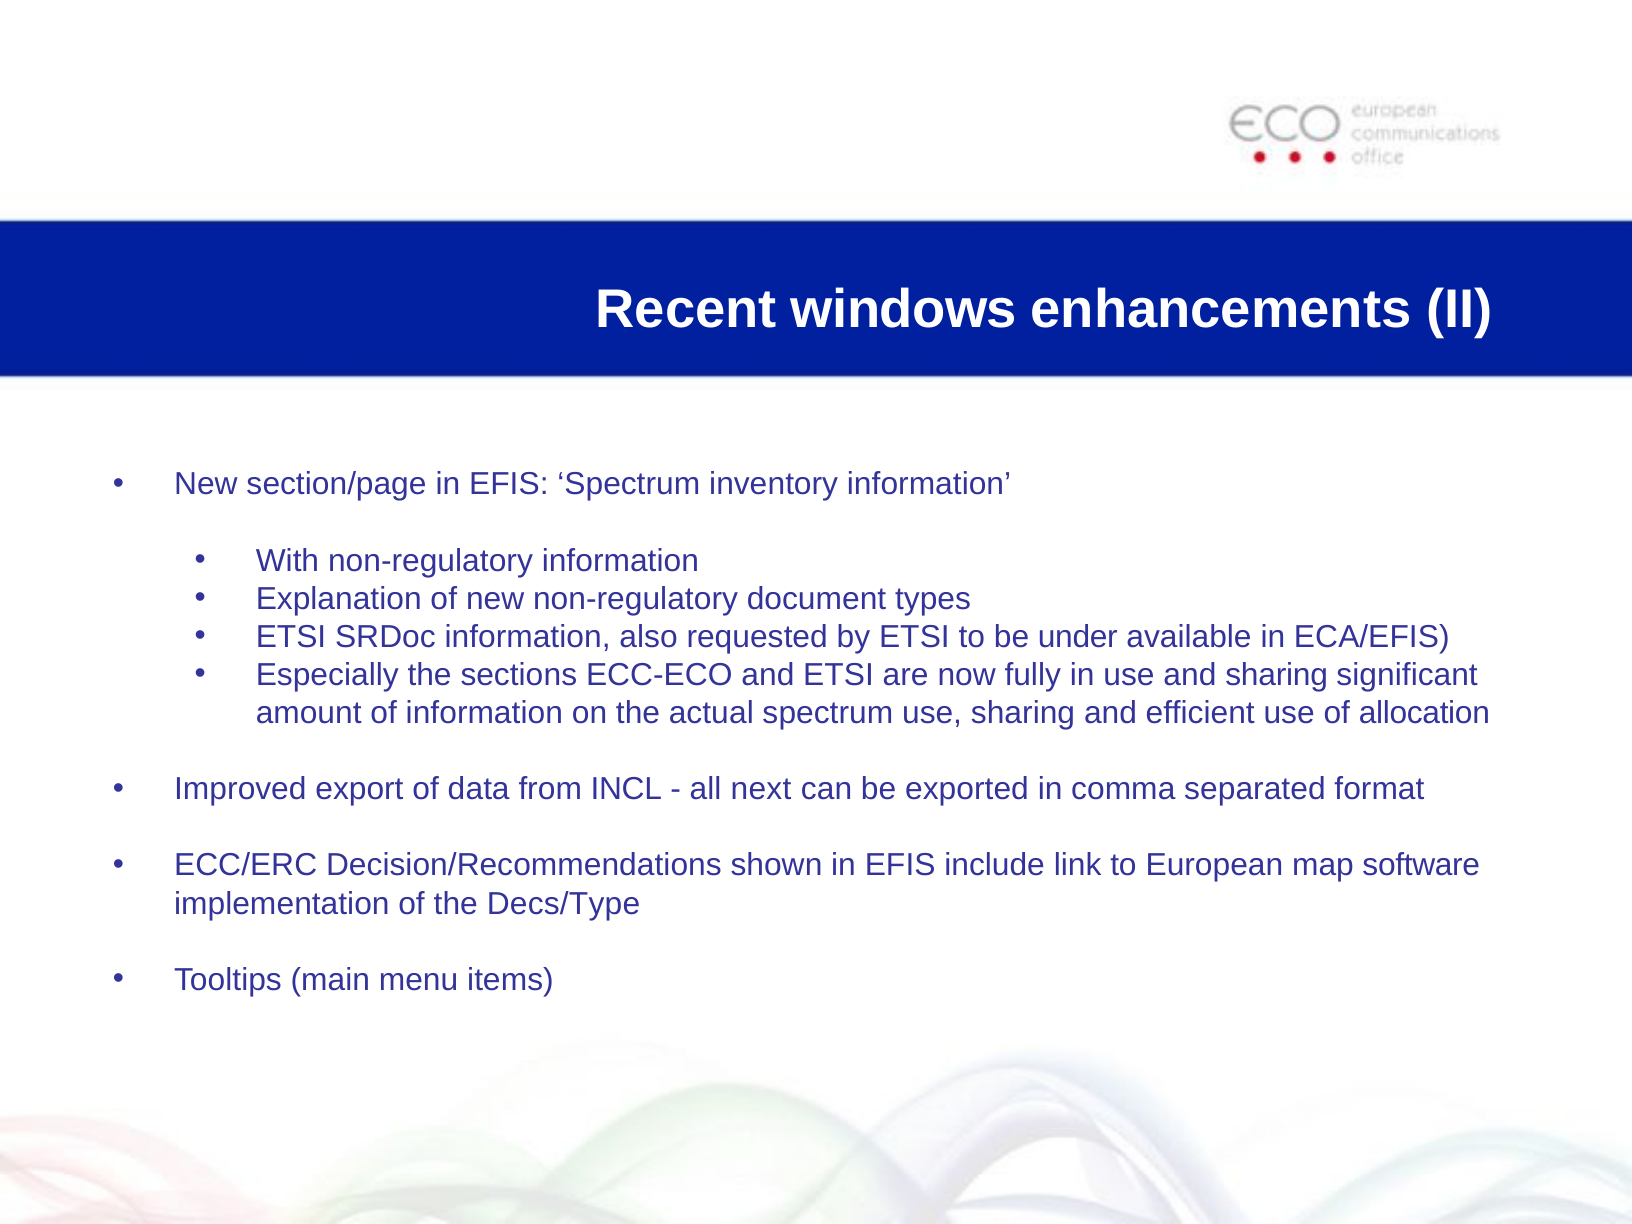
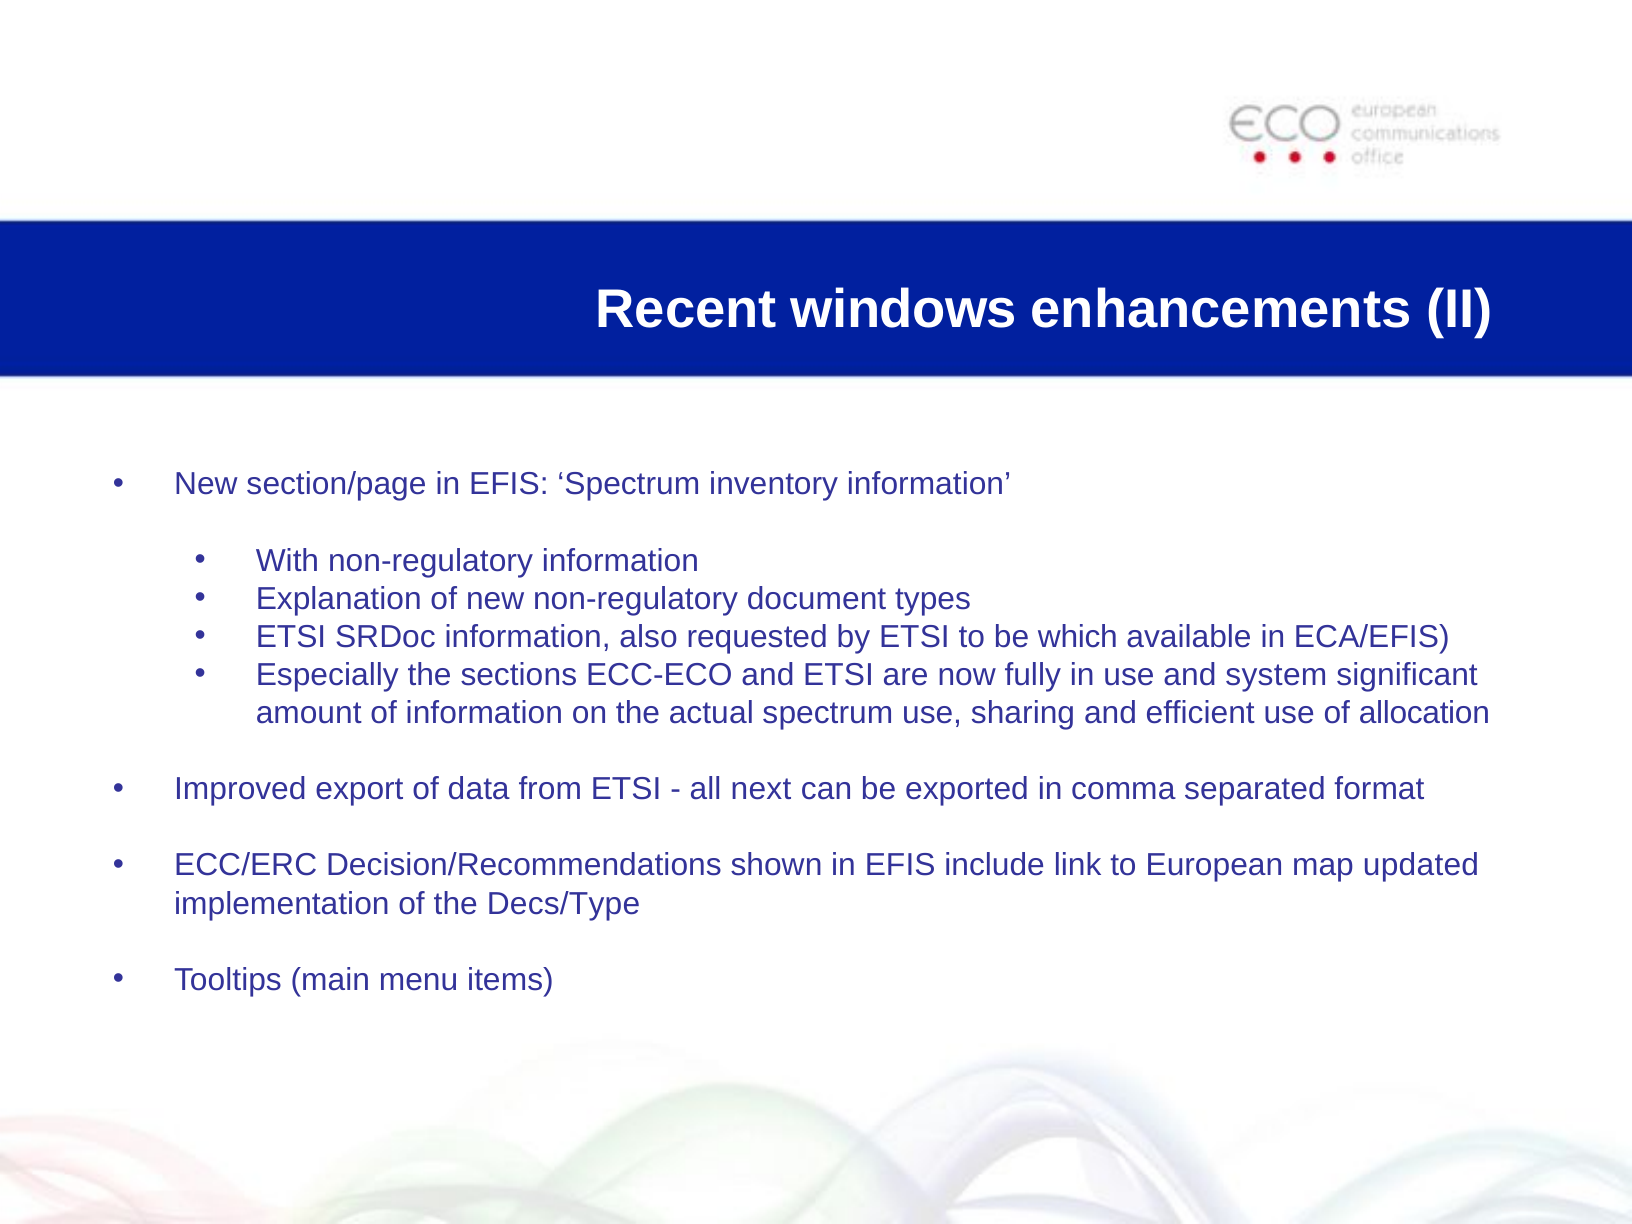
under: under -> which
and sharing: sharing -> system
from INCL: INCL -> ETSI
software: software -> updated
